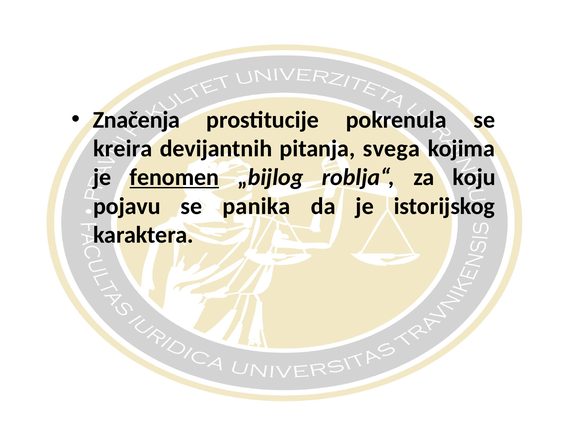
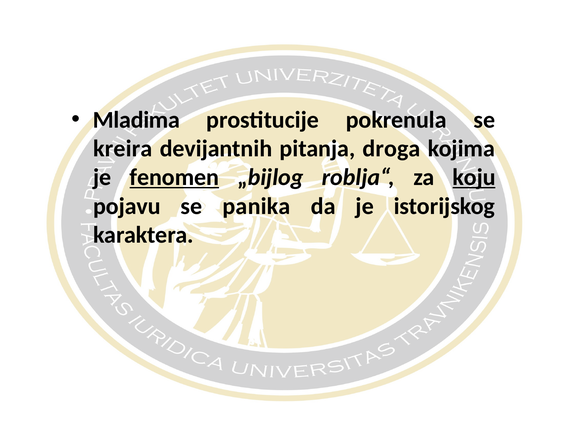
Značenja: Značenja -> Mladima
svega: svega -> droga
koju underline: none -> present
